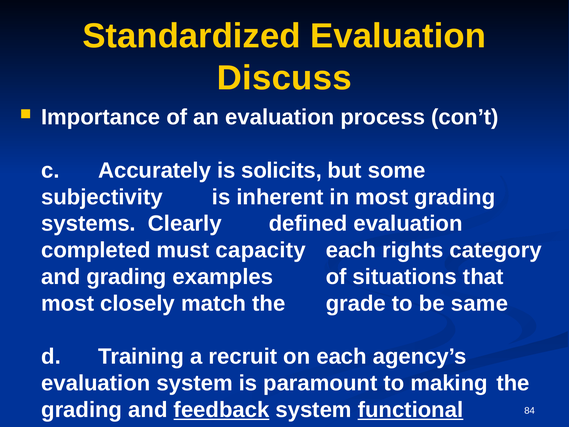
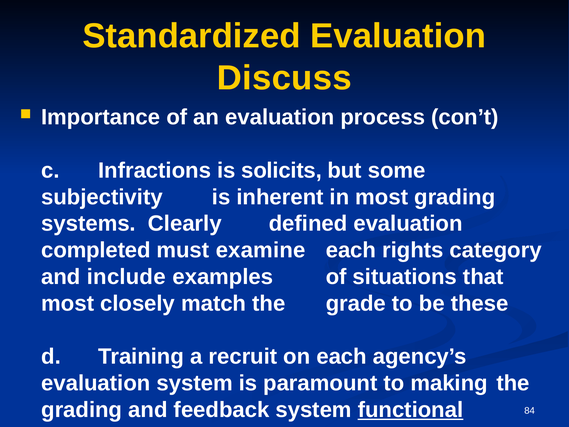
Accurately: Accurately -> Infractions
capacity: capacity -> examine
and grading: grading -> include
same: same -> these
feedback underline: present -> none
